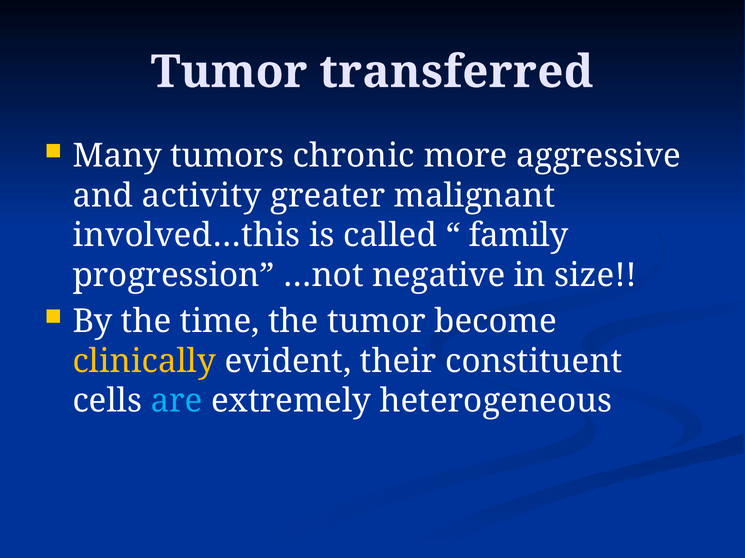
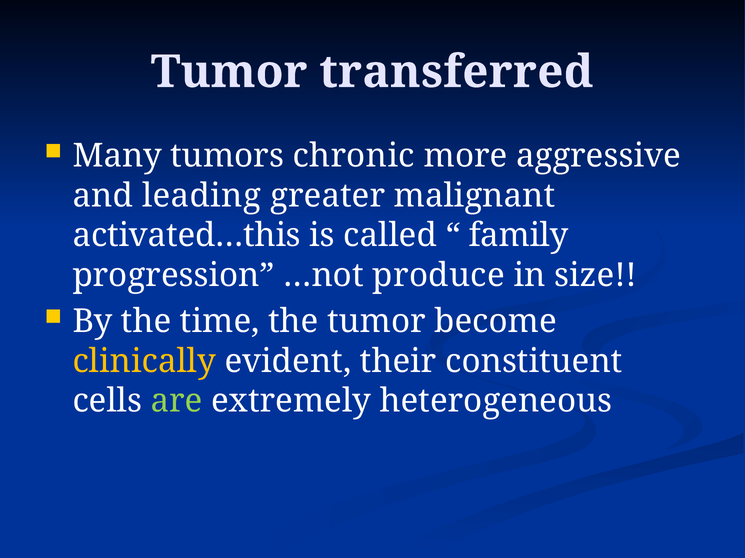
activity: activity -> leading
involved…this: involved…this -> activated…this
negative: negative -> produce
are colour: light blue -> light green
